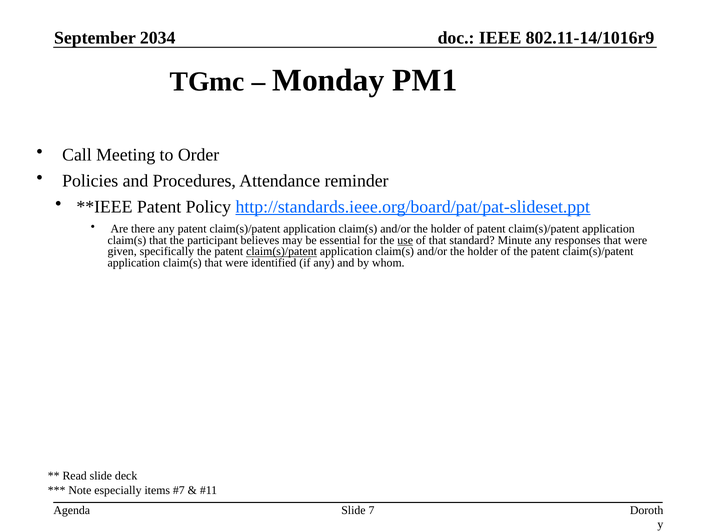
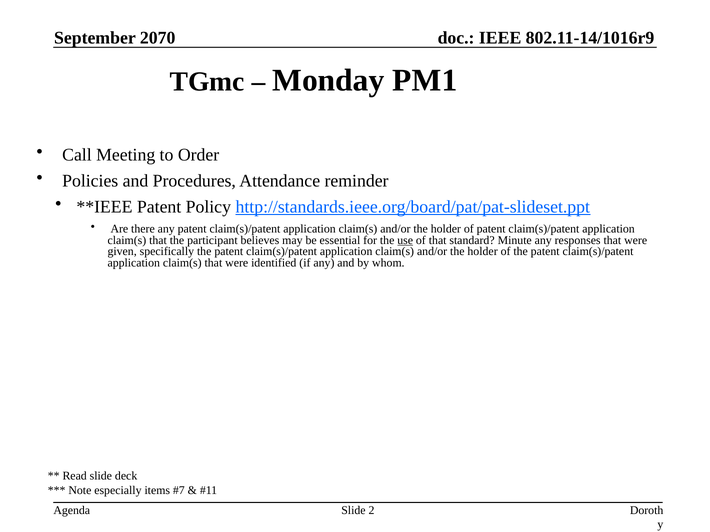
2034: 2034 -> 2070
claim(s)/patent at (282, 252) underline: present -> none
7: 7 -> 2
